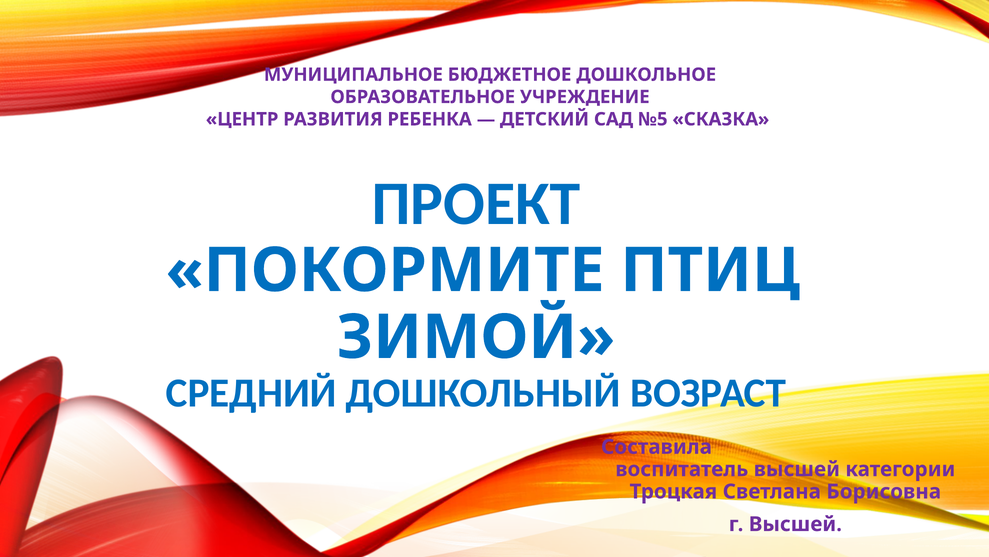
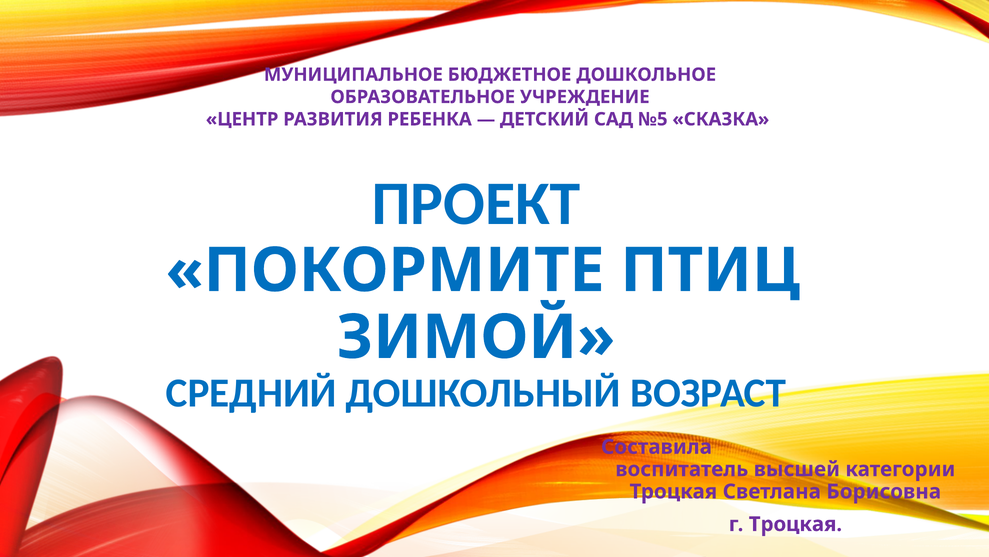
г Высшей: Высшей -> Троцкая
